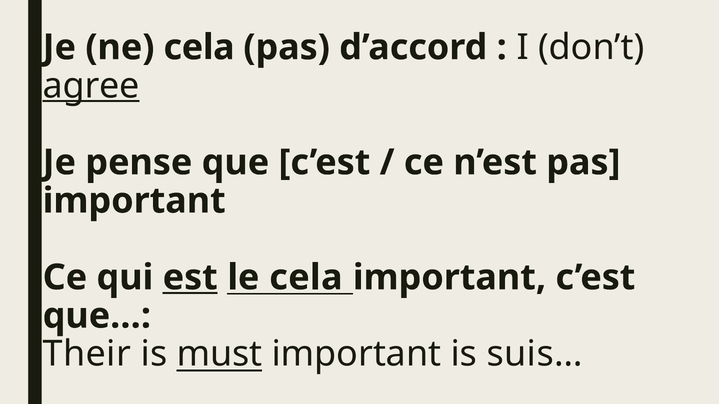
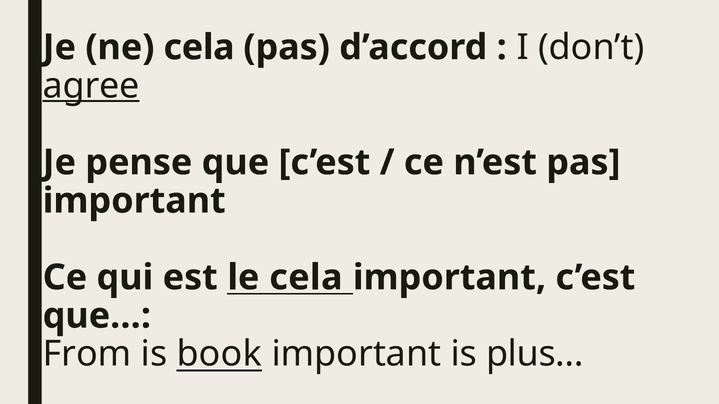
est at (190, 278) underline: present -> none
Their: Their -> From
must: must -> book
suis…: suis… -> plus…
